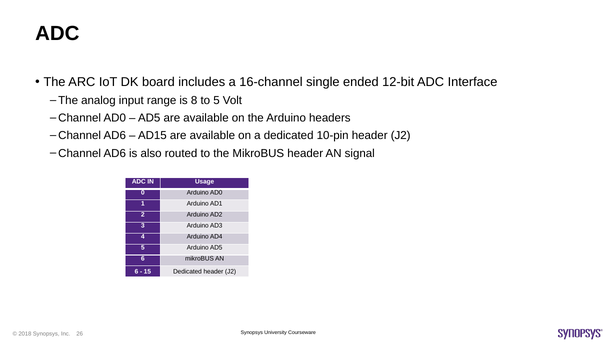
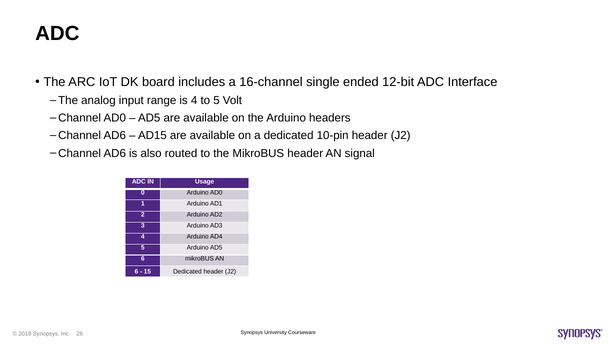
is 8: 8 -> 4
